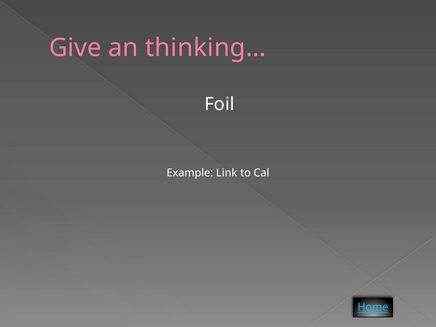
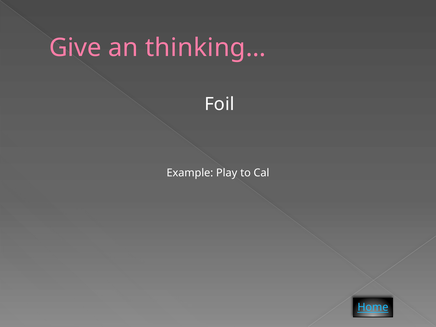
Link: Link -> Play
